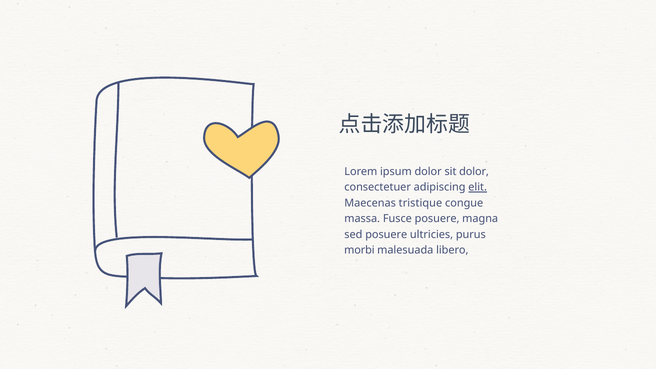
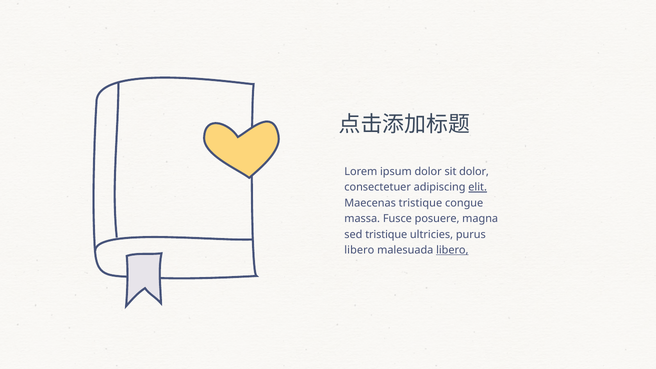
sed posuere: posuere -> tristique
morbi at (359, 250): morbi -> libero
libero at (452, 250) underline: none -> present
